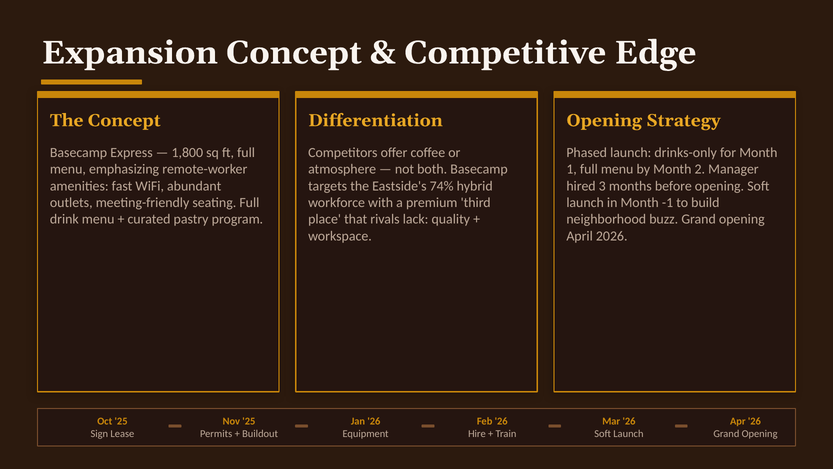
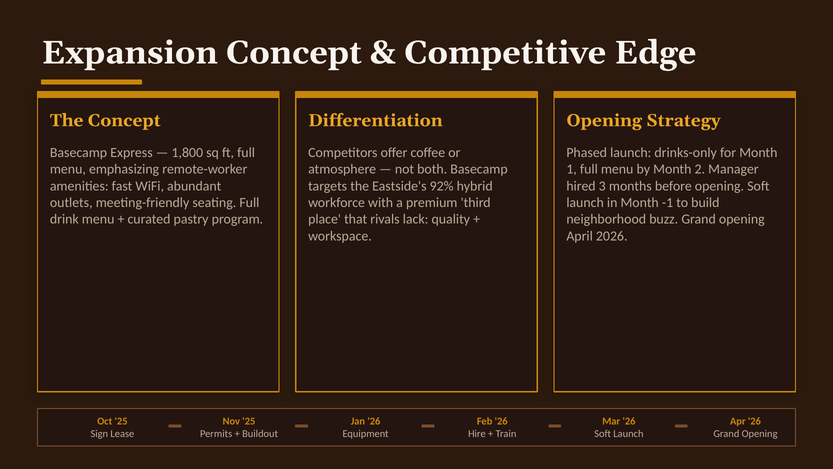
74%: 74% -> 92%
